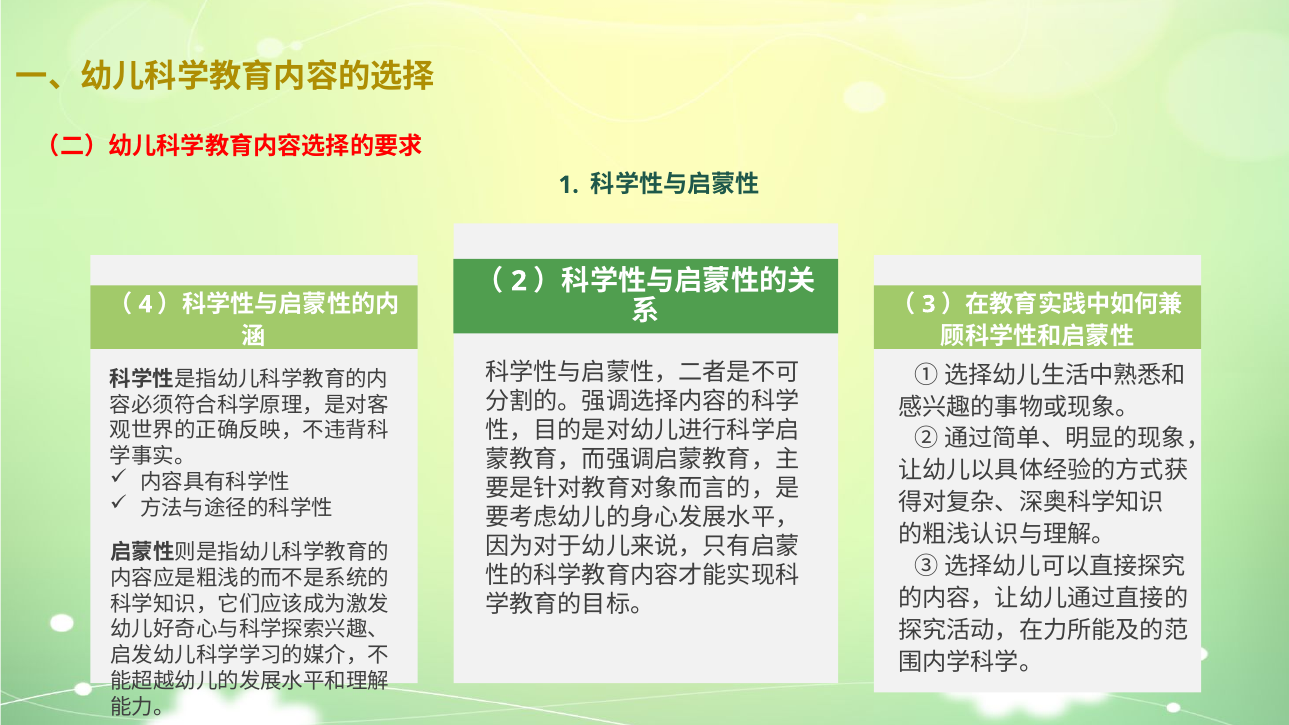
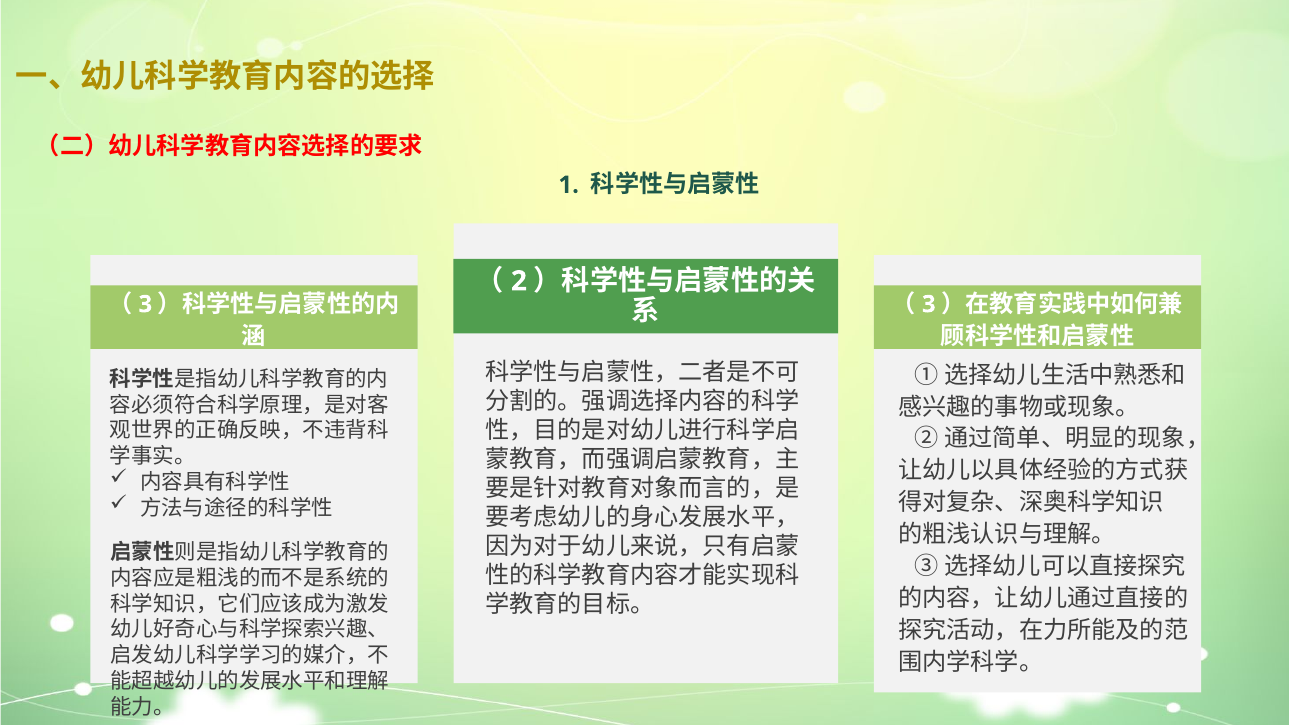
4 at (145, 304): 4 -> 3
